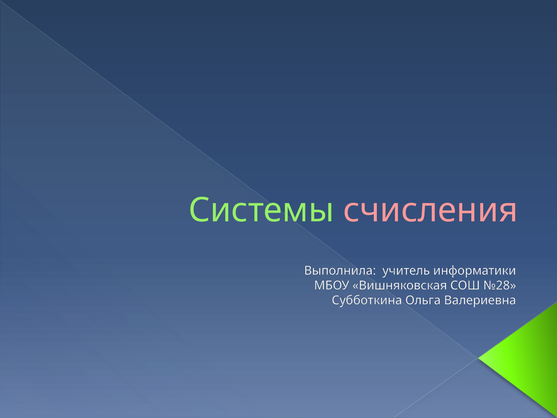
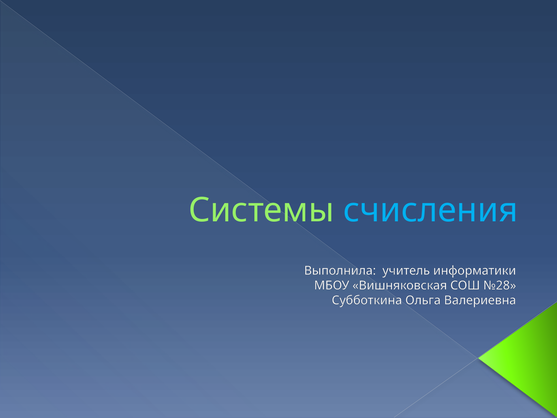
счисления colour: pink -> light blue
